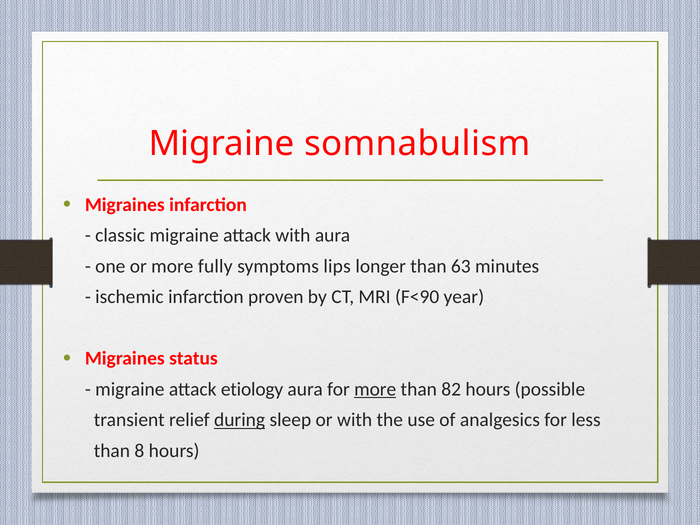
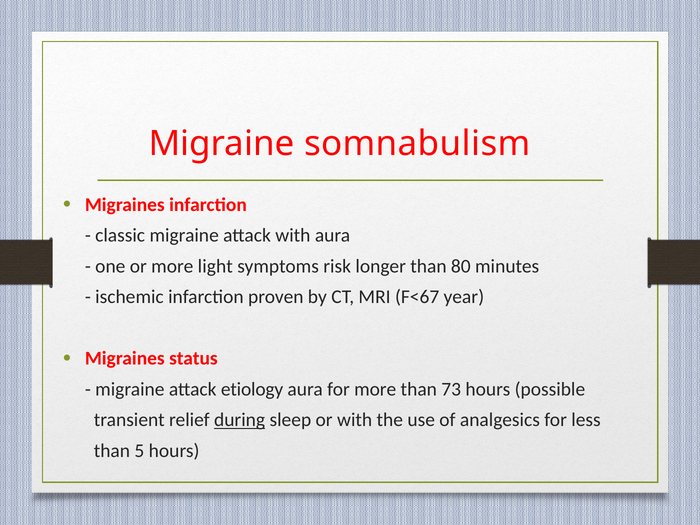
fully: fully -> light
lips: lips -> risk
63: 63 -> 80
F<90: F<90 -> F<67
more at (375, 389) underline: present -> none
82: 82 -> 73
8: 8 -> 5
